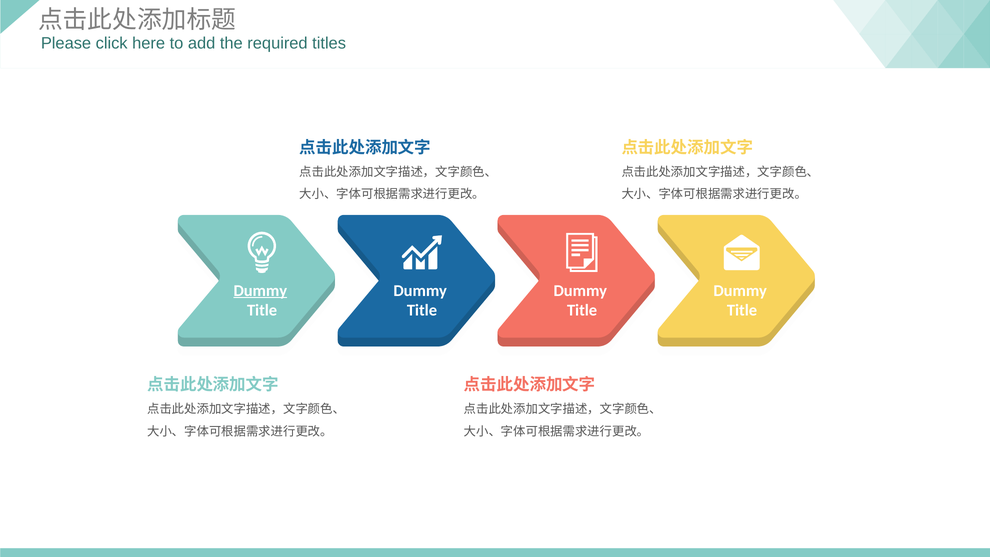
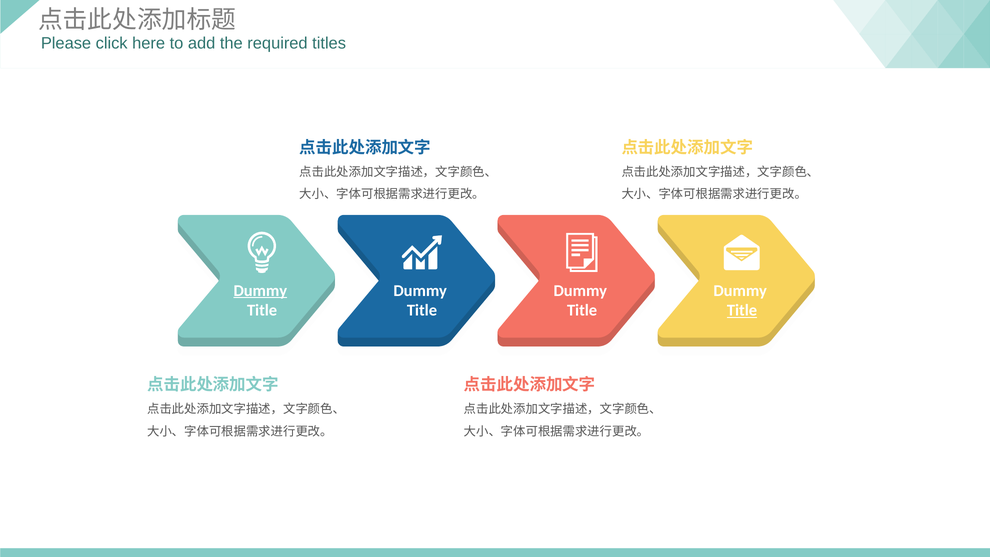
Title at (742, 310) underline: none -> present
